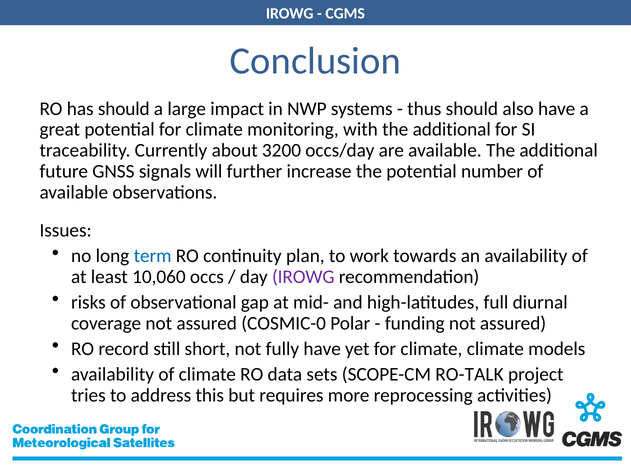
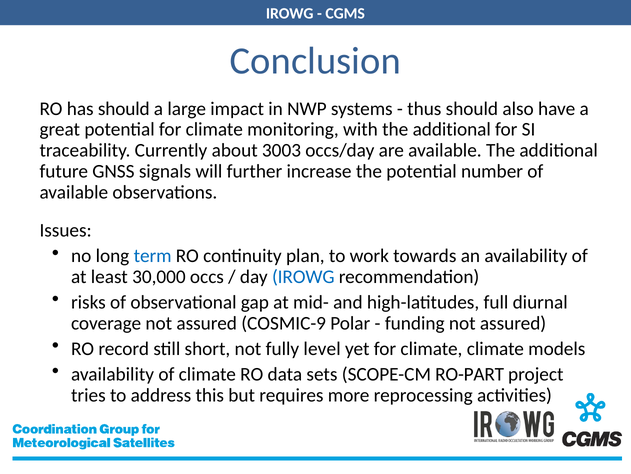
3200: 3200 -> 3003
10,060: 10,060 -> 30,000
IROWG at (303, 276) colour: purple -> blue
COSMIC-0: COSMIC-0 -> COSMIC-9
fully have: have -> level
RO-TALK: RO-TALK -> RO-PART
